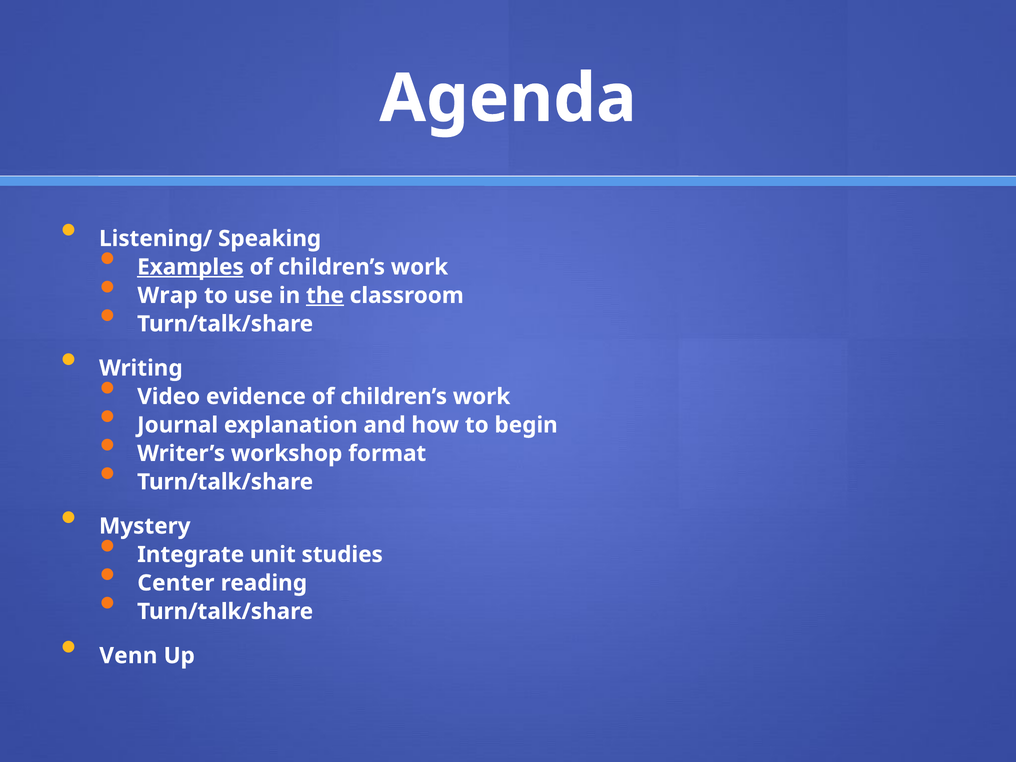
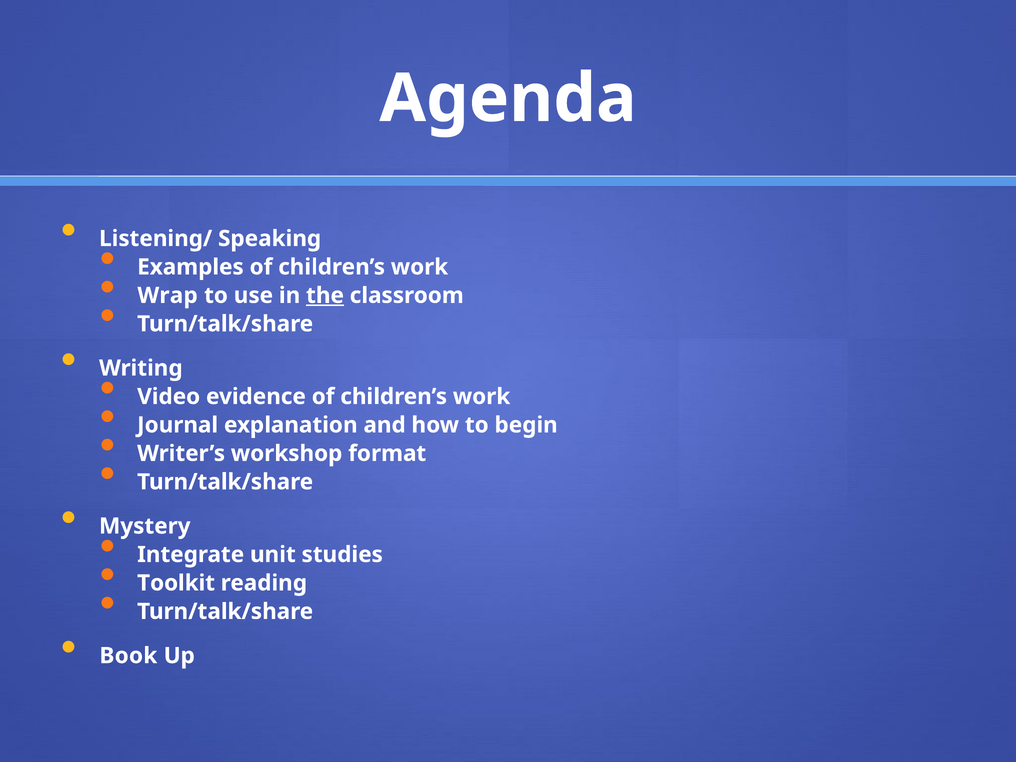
Examples underline: present -> none
Center: Center -> Toolkit
Venn: Venn -> Book
